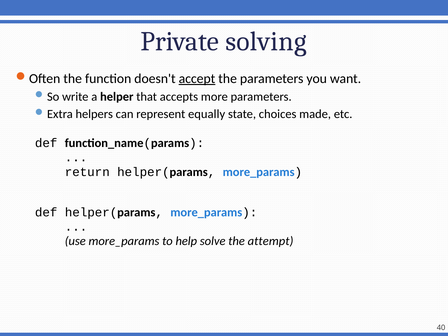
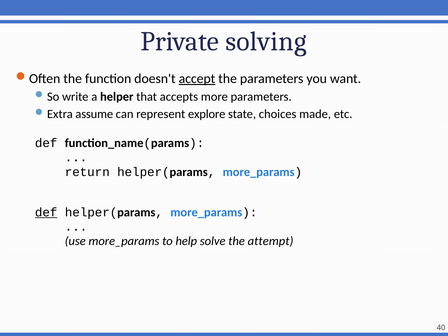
helpers: helpers -> assume
equally: equally -> explore
def at (46, 212) underline: none -> present
